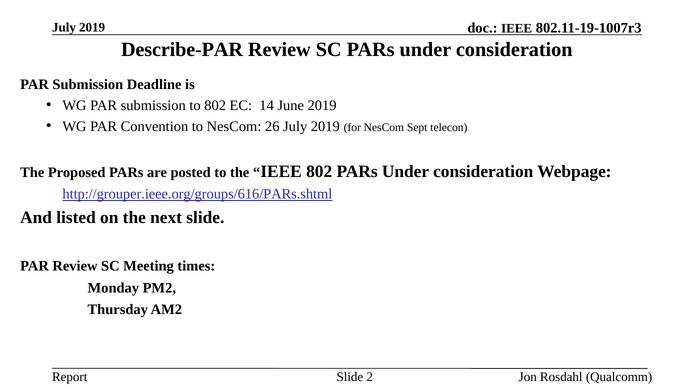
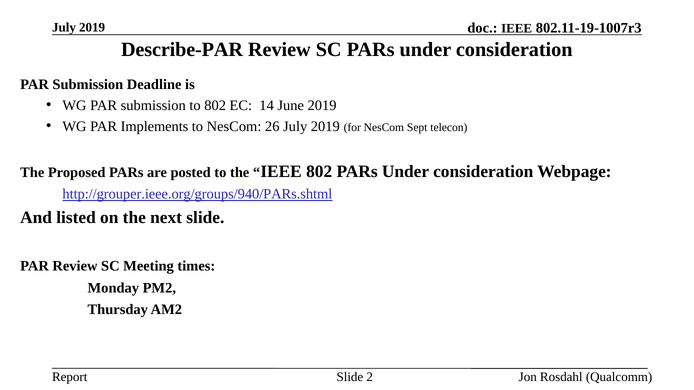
Convention: Convention -> Implements
http://grouper.ieee.org/groups/616/PARs.shtml: http://grouper.ieee.org/groups/616/PARs.shtml -> http://grouper.ieee.org/groups/940/PARs.shtml
